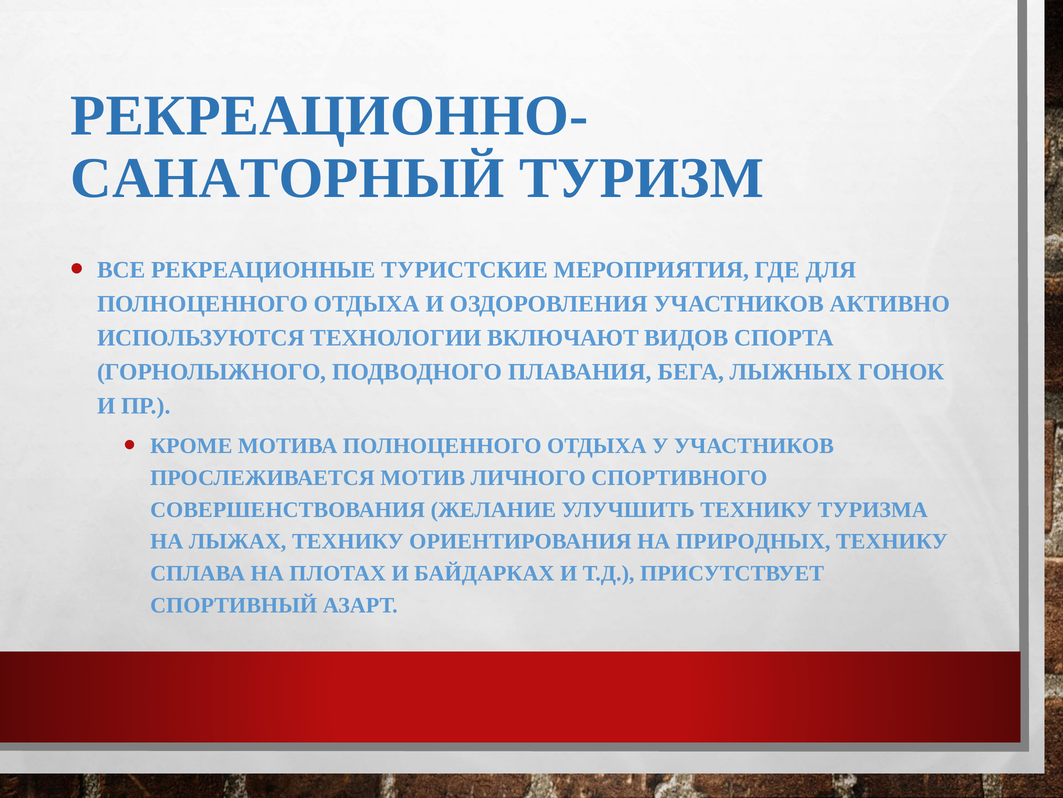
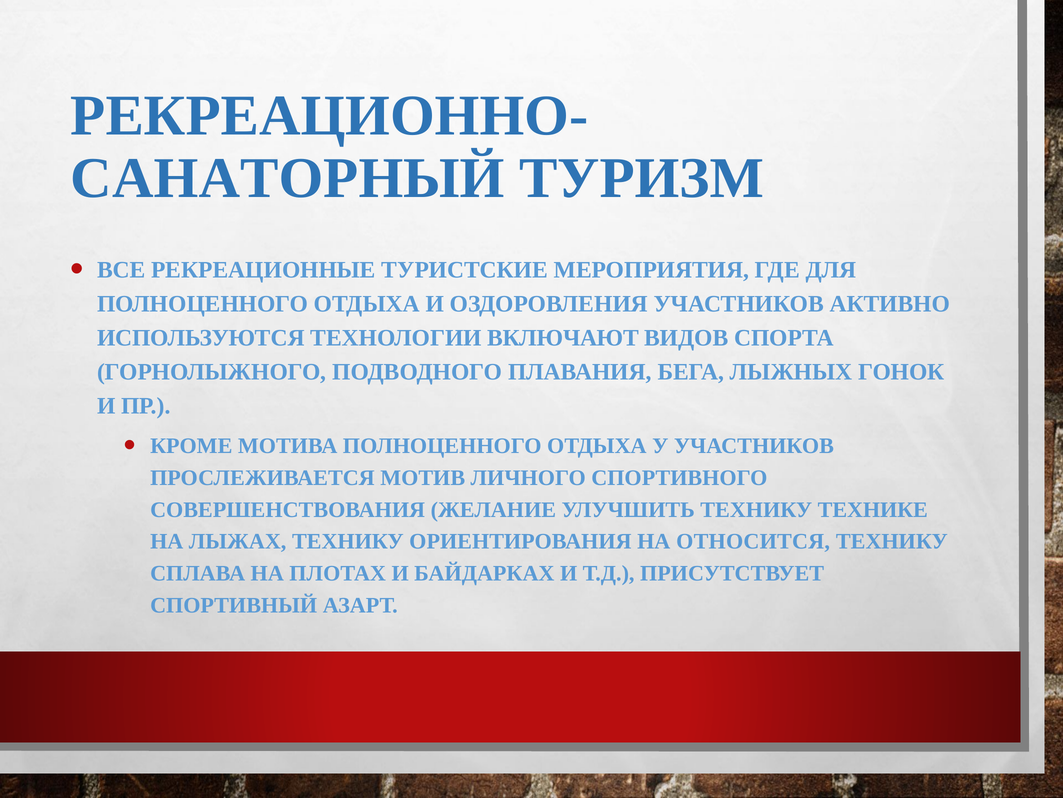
ТУРИЗМА: ТУРИЗМА -> ТЕХНИКЕ
ПРИРОДНЫХ: ПРИРОДНЫХ -> ОТНОСИТСЯ
